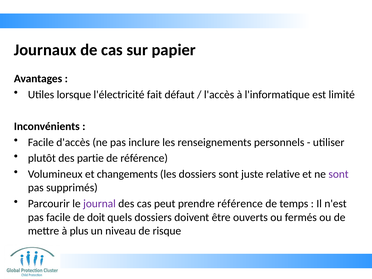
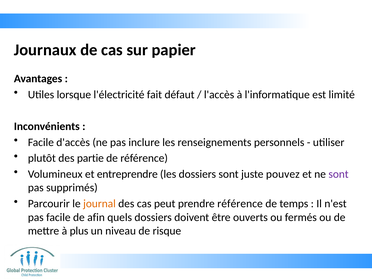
changements: changements -> entreprendre
relative: relative -> pouvez
journal colour: purple -> orange
doit: doit -> afin
